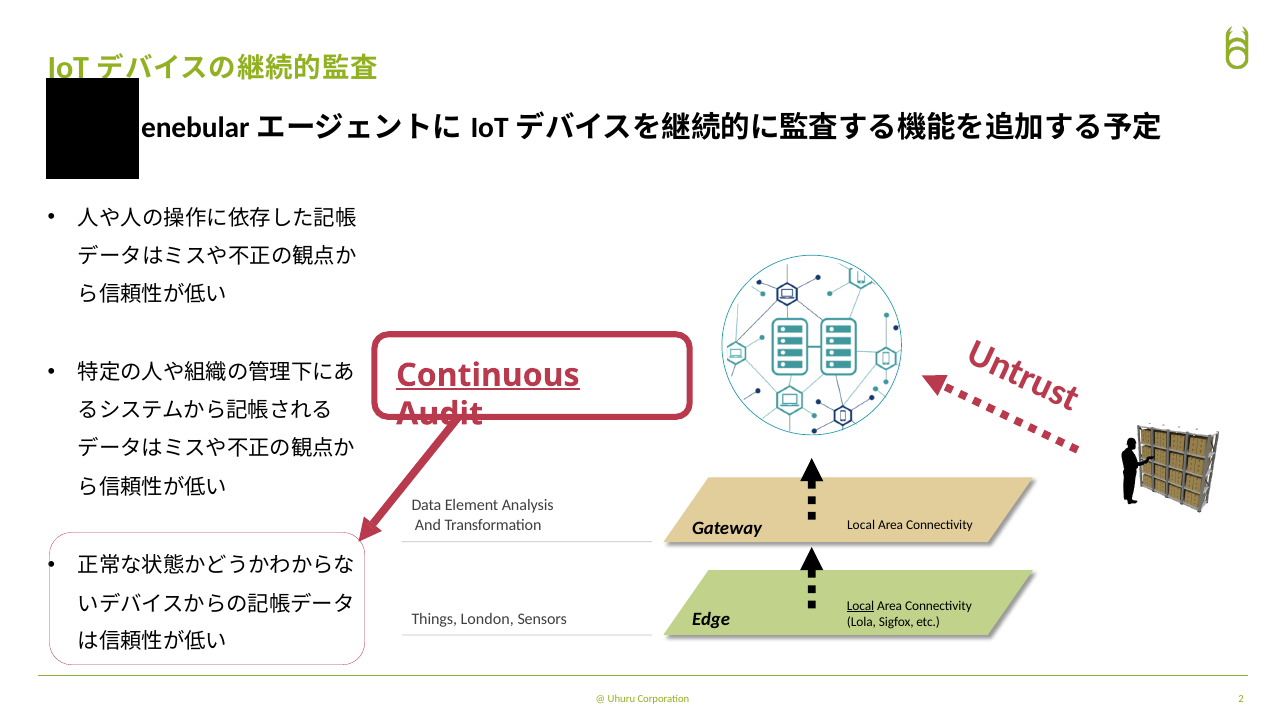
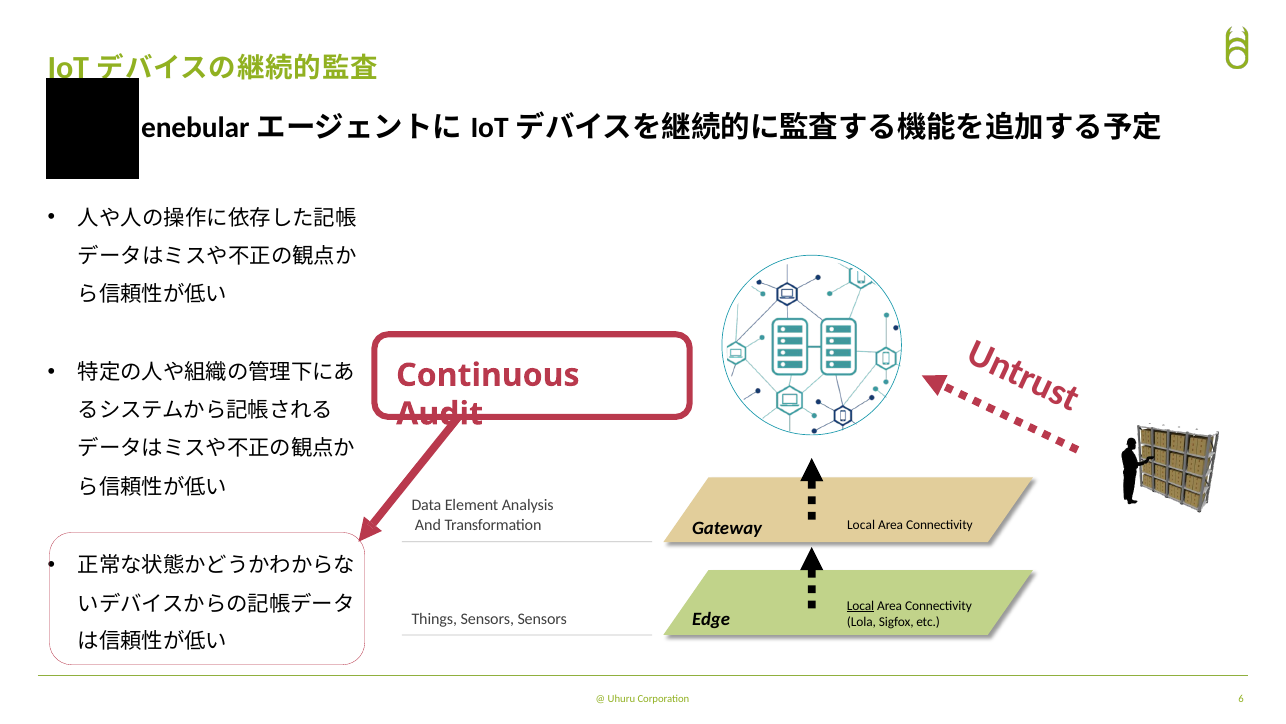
Continuous underline: present -> none
Things London: London -> Sensors
2: 2 -> 6
